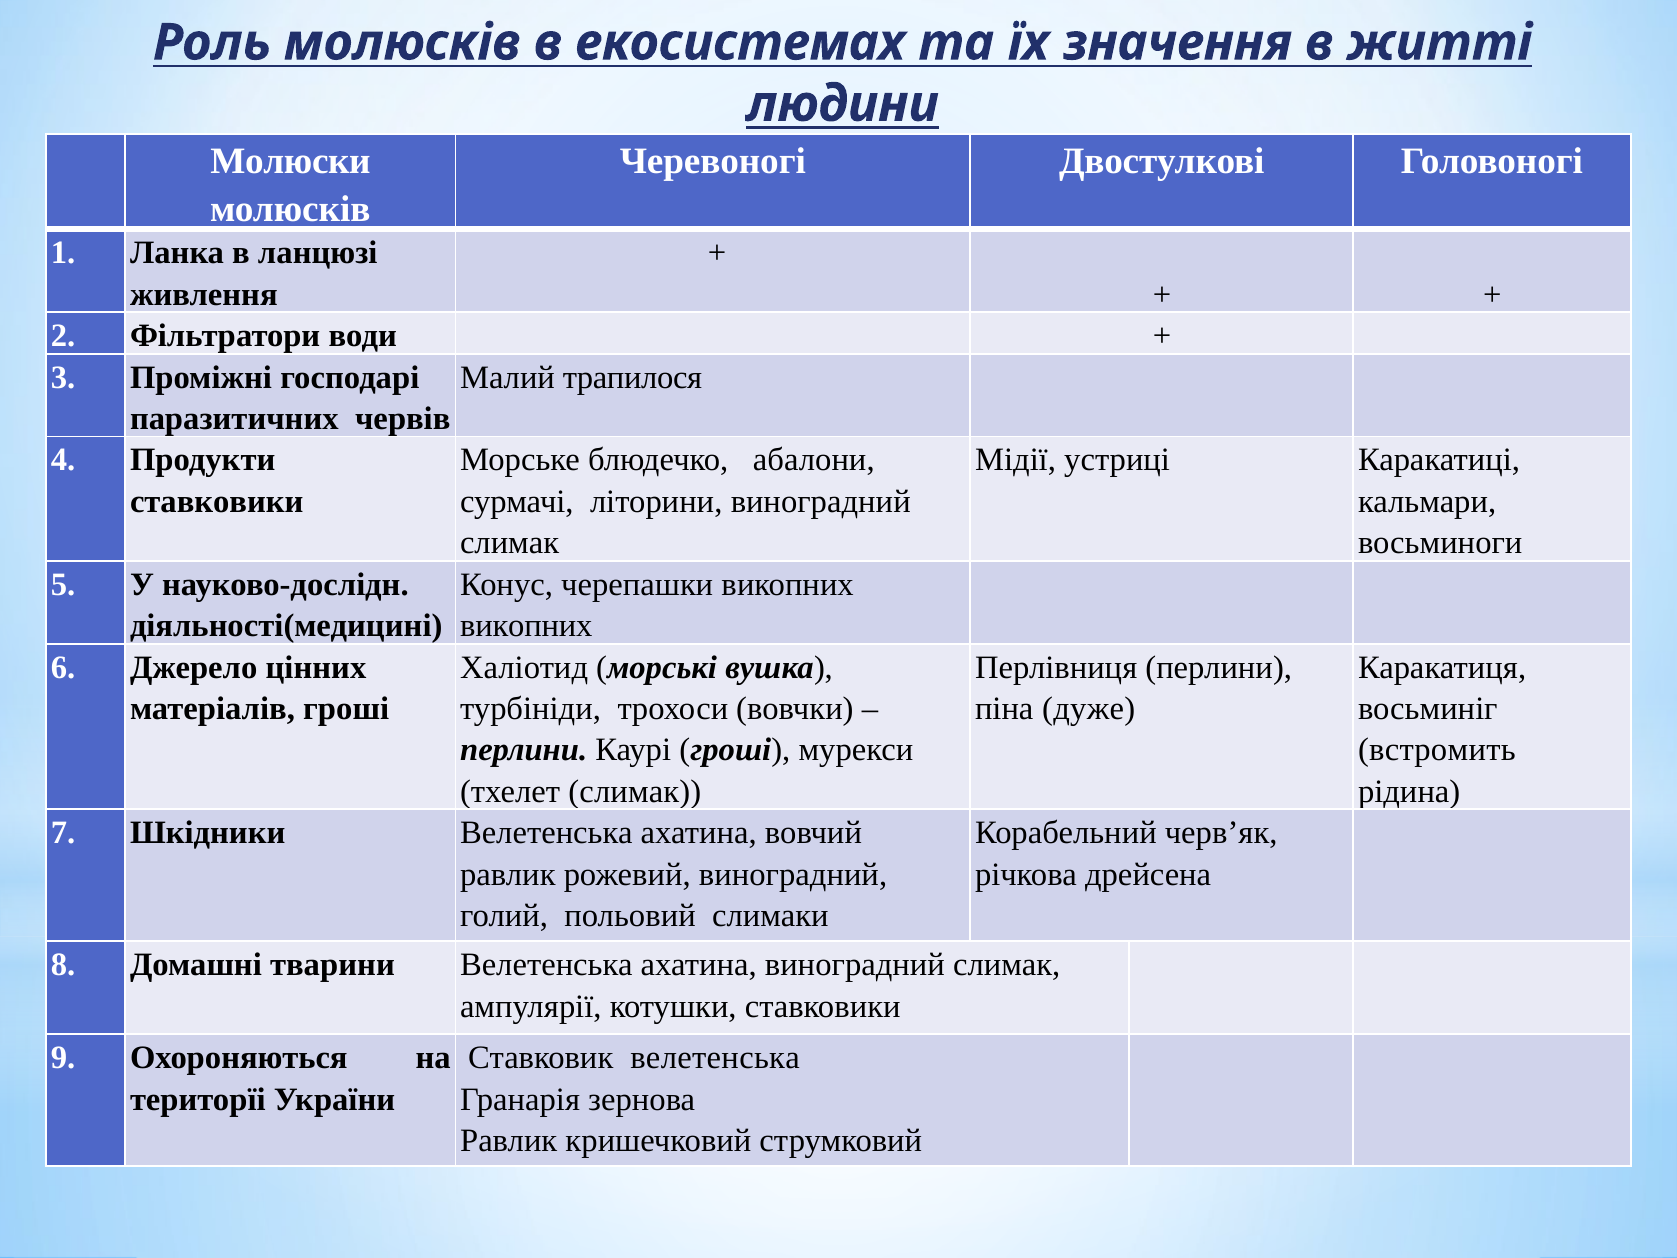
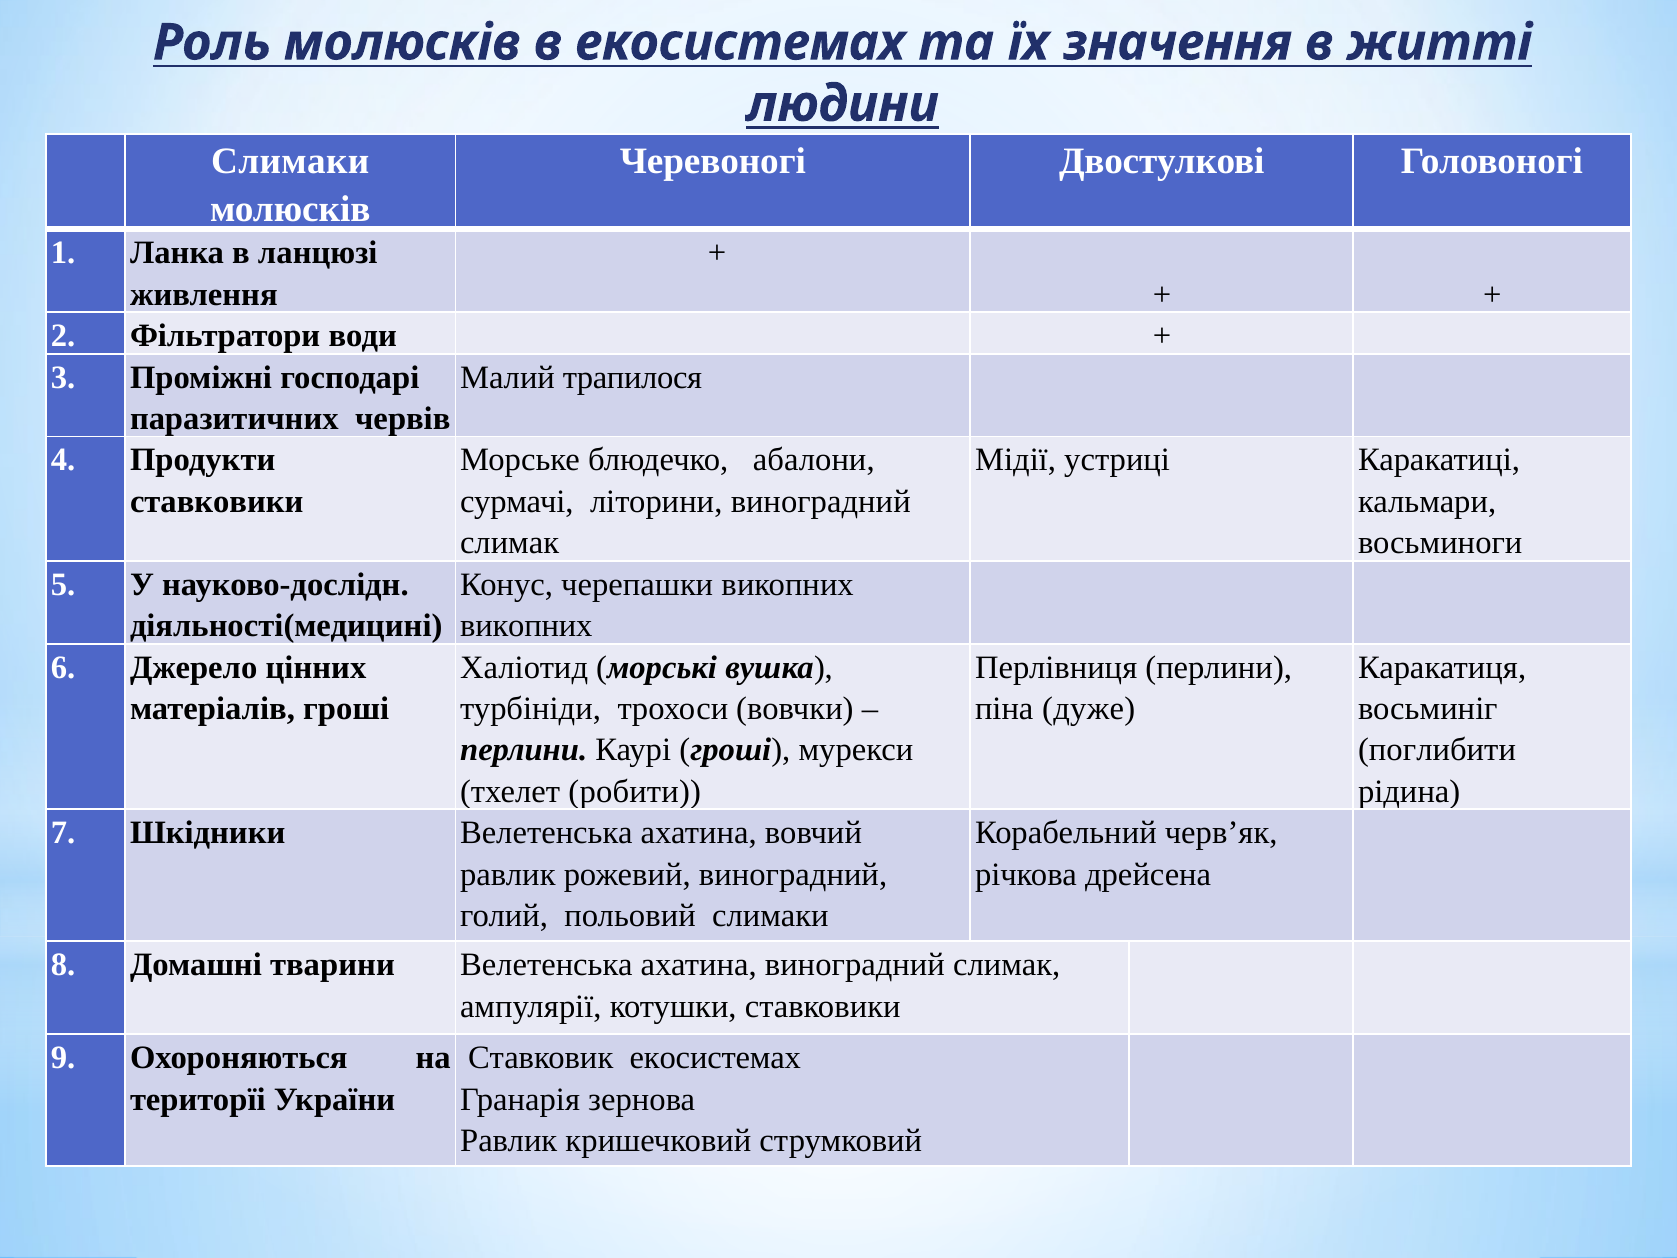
Молюски at (291, 161): Молюски -> Слимаки
встромить: встромить -> поглибити
тхелет слимак: слимак -> робити
Ставковик велетенська: велетенська -> екосистемах
